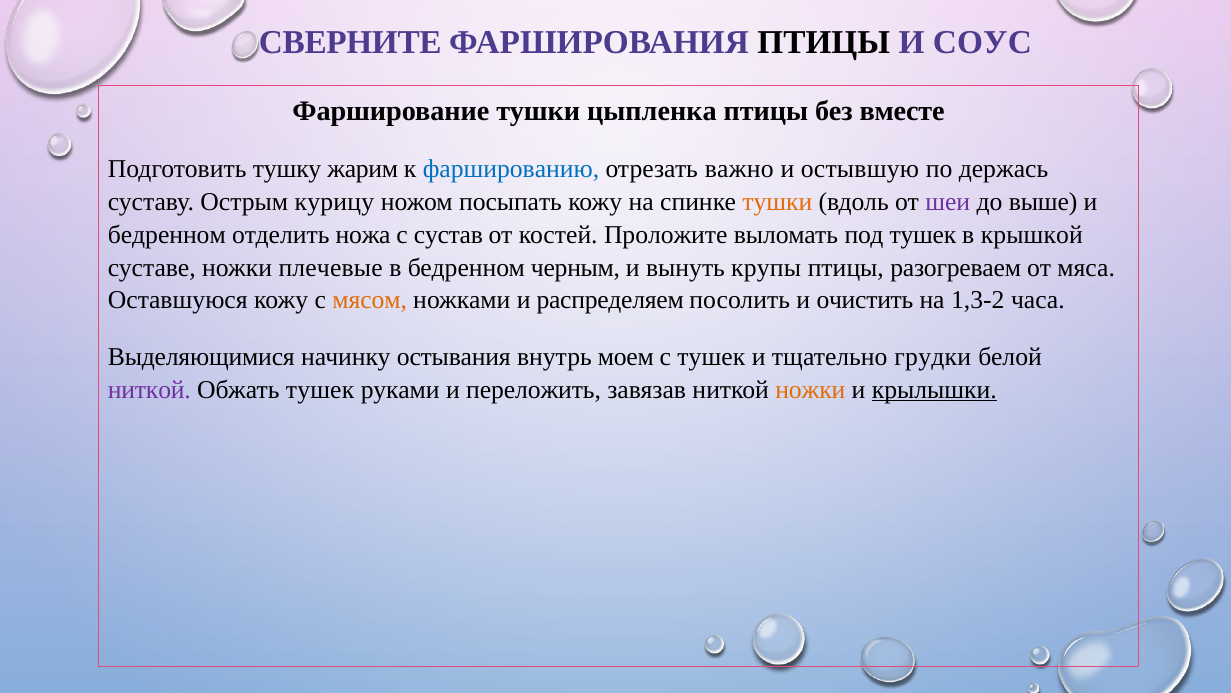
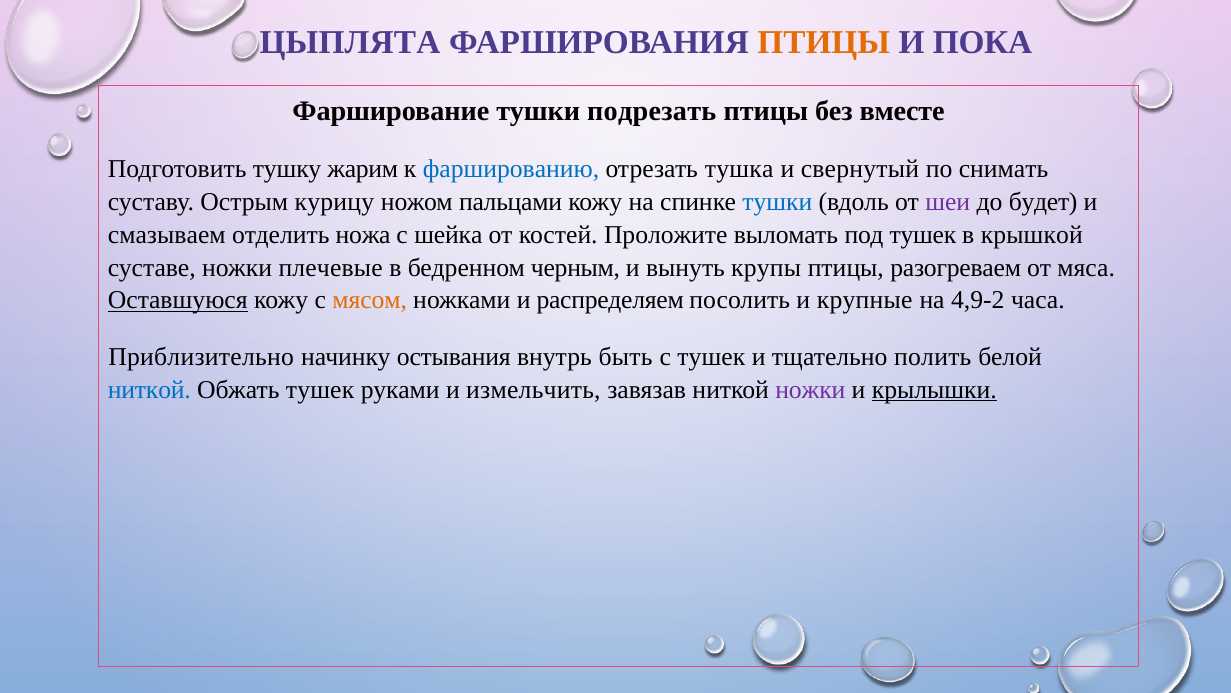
СВЕРНИТЕ: СВЕРНИТЕ -> ЦЫПЛЯТА
ПТИЦЫ at (824, 42) colour: black -> orange
СОУС: СОУС -> ПОКА
цыпленка: цыпленка -> подрезать
важно: важно -> тушка
остывшую: остывшую -> свернутый
держась: держась -> снимать
посыпать: посыпать -> пальцами
тушки at (777, 201) colour: orange -> blue
выше: выше -> будет
бедренном at (167, 234): бедренном -> смазываем
сустав: сустав -> шейка
Оставшуюся underline: none -> present
очистить: очистить -> крупные
1,3-2: 1,3-2 -> 4,9-2
Выделяющимися: Выделяющимися -> Приблизительно
моем: моем -> быть
грудки: грудки -> полить
ниткой at (149, 389) colour: purple -> blue
переложить: переложить -> измельчить
ножки at (810, 389) colour: orange -> purple
